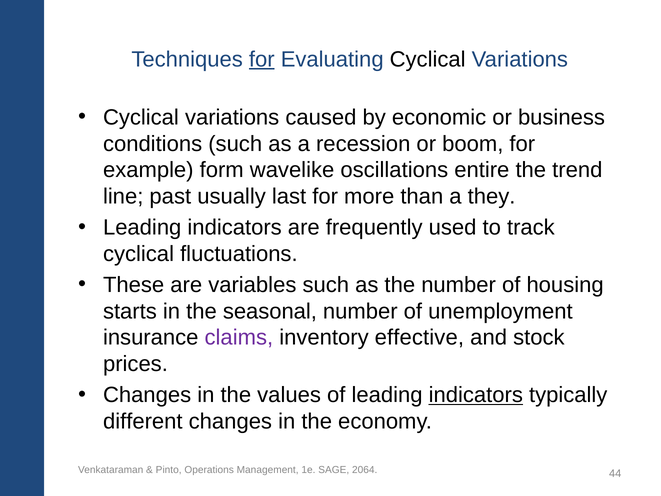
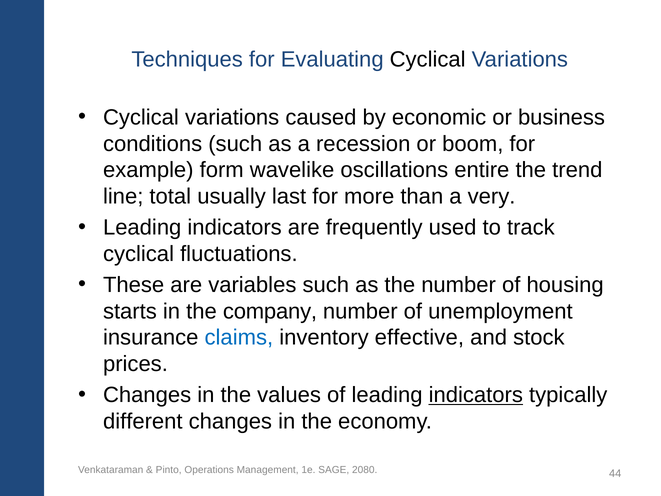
for at (262, 59) underline: present -> none
past: past -> total
they: they -> very
seasonal: seasonal -> company
claims colour: purple -> blue
2064: 2064 -> 2080
